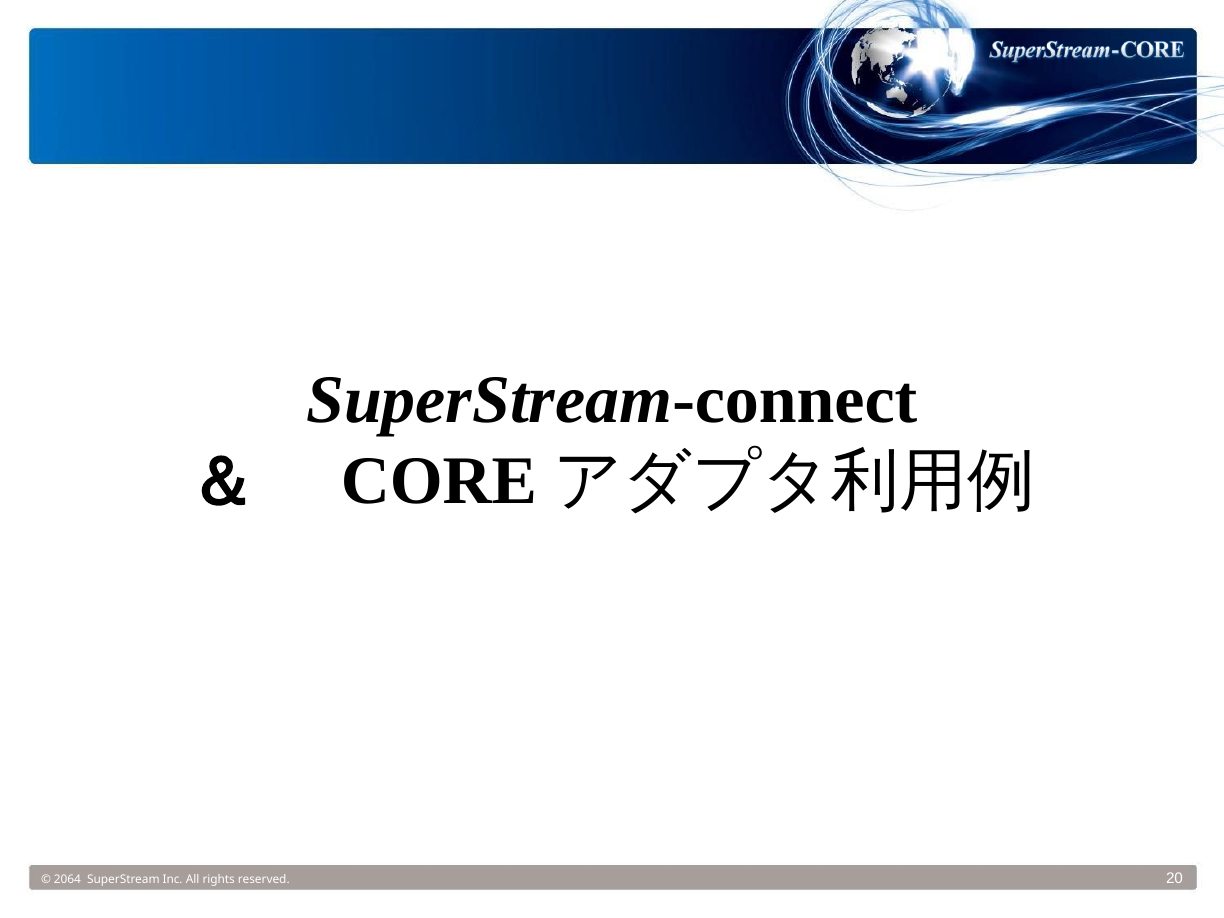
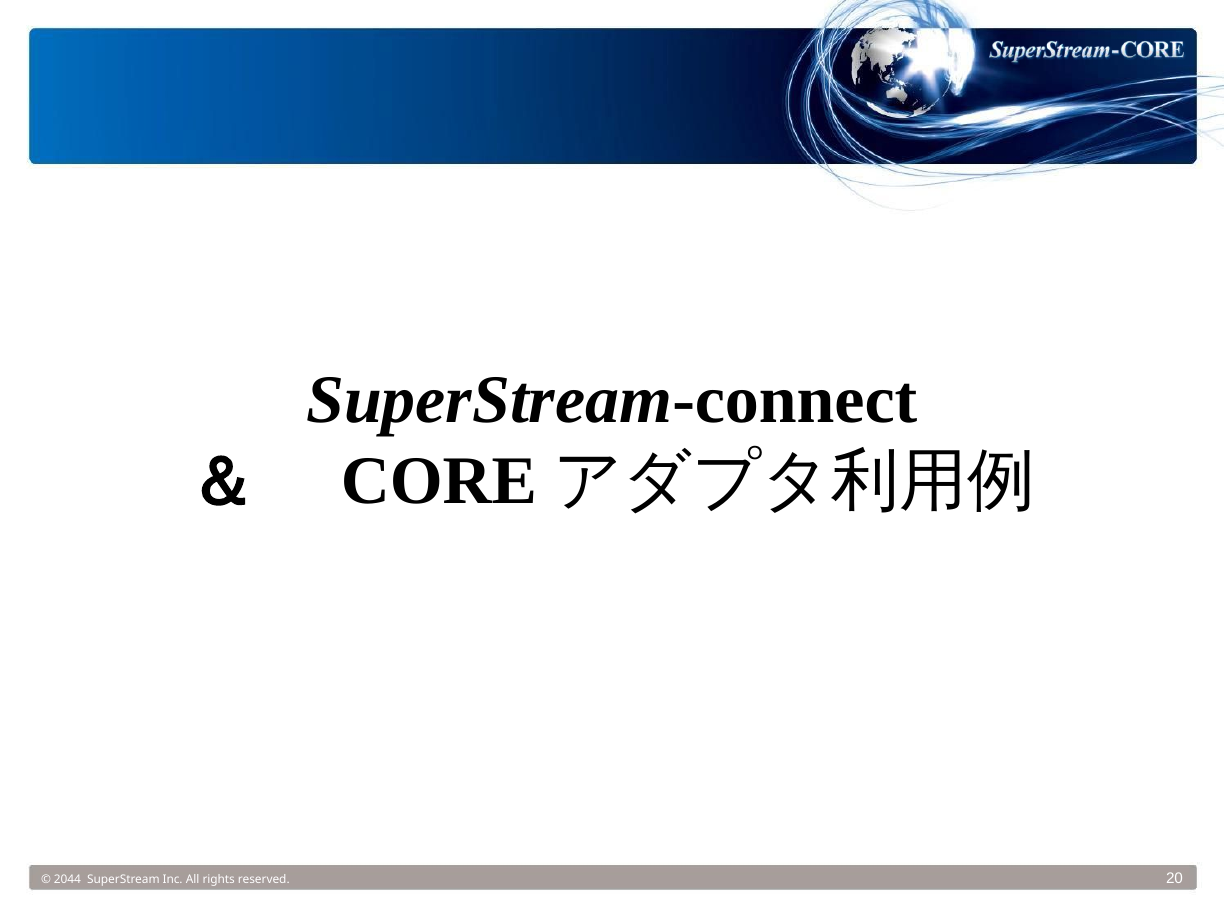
2064: 2064 -> 2044
